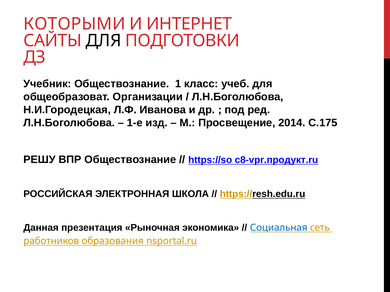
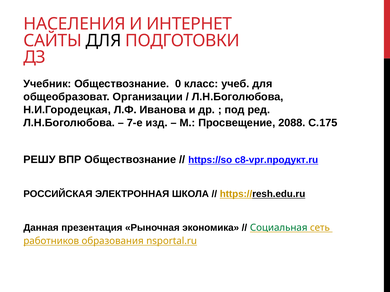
КОТОРЫМИ: КОТОРЫМИ -> НАСЕЛЕНИЯ
1: 1 -> 0
1-е: 1-е -> 7-е
2014: 2014 -> 2088
Социальная colour: blue -> green
